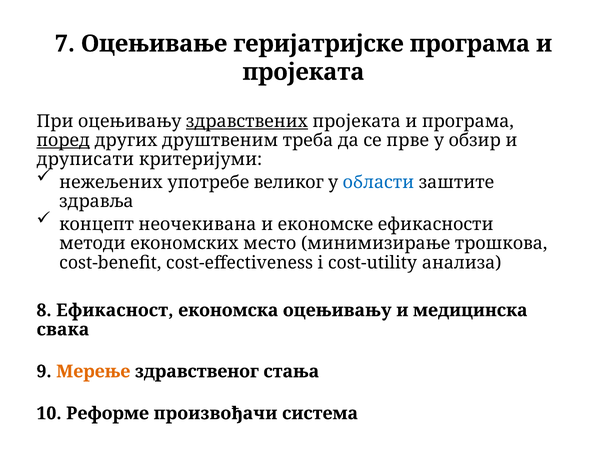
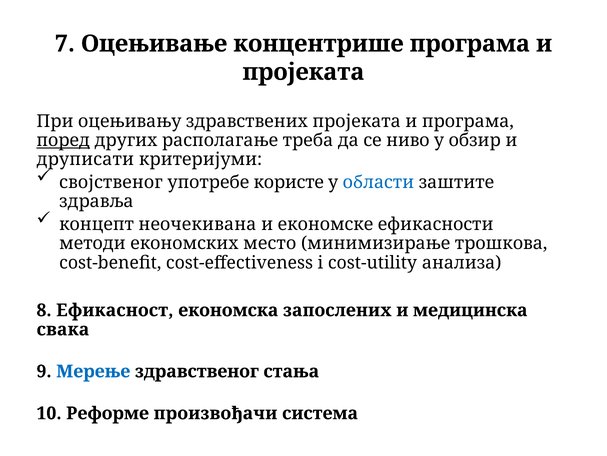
геријатријске: геријатријске -> концентрише
здравствених underline: present -> none
друштвеним: друштвеним -> располагање
прве: прве -> ниво
нежељених: нежељених -> својственог
великог: великог -> користе
економска оцењивању: оцењивању -> запослених
Мерење colour: orange -> blue
